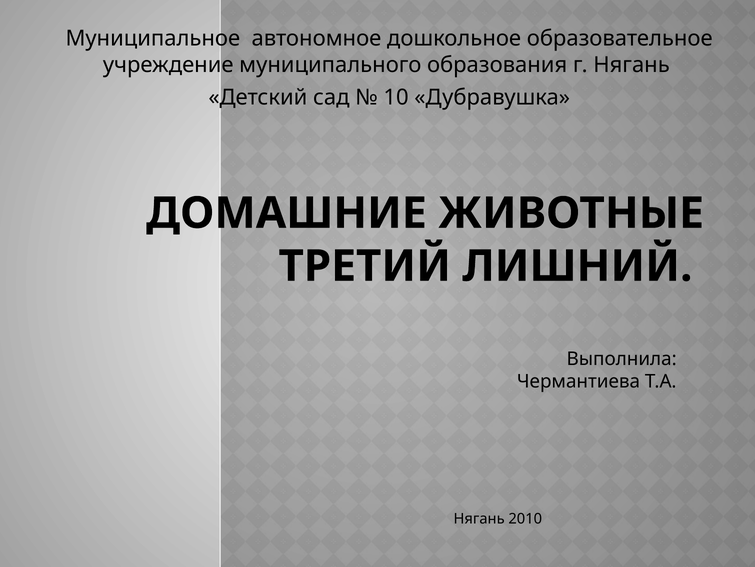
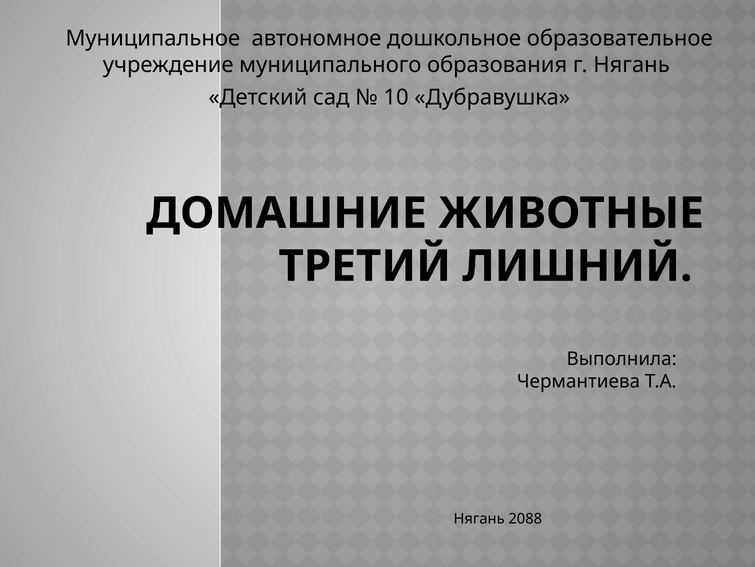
2010: 2010 -> 2088
